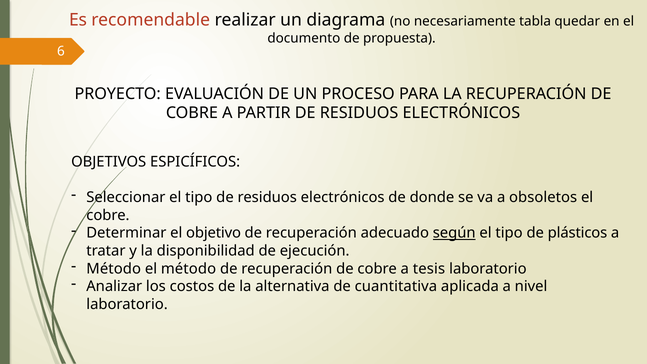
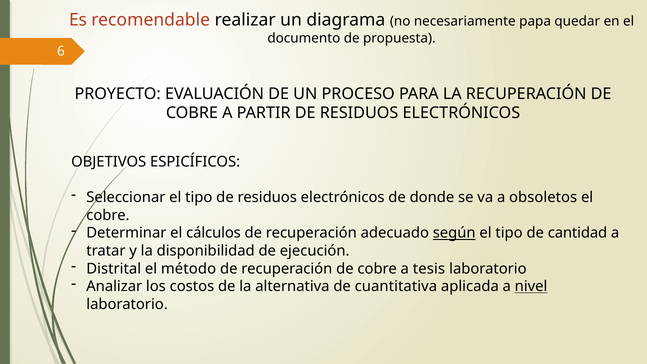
tabla: tabla -> papa
objetivo: objetivo -> cálculos
plásticos: plásticos -> cantidad
Método at (114, 269): Método -> Distrital
nivel underline: none -> present
